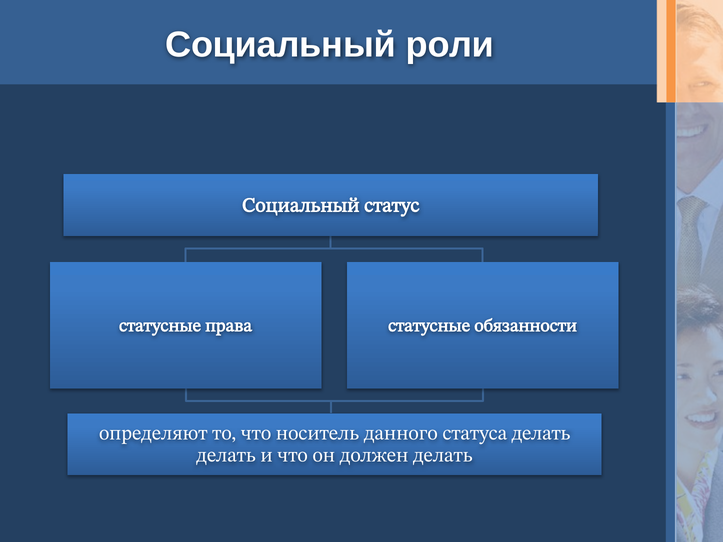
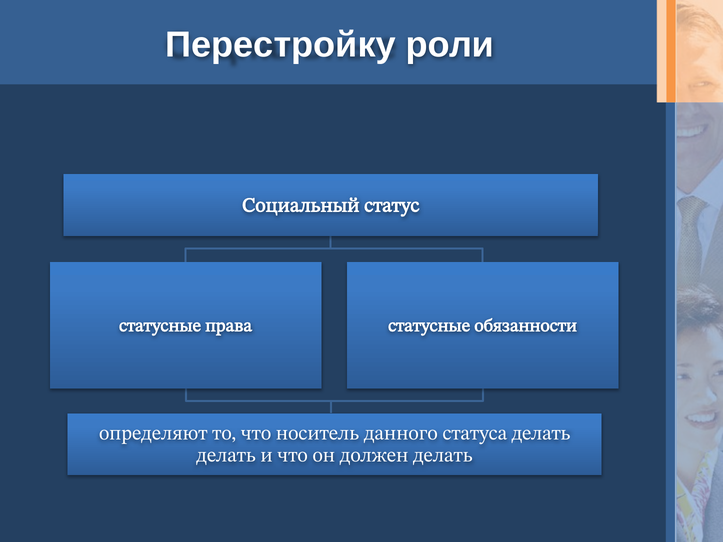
Социальный at (281, 45): Социальный -> Перестройку
